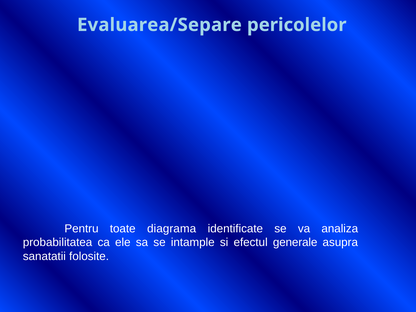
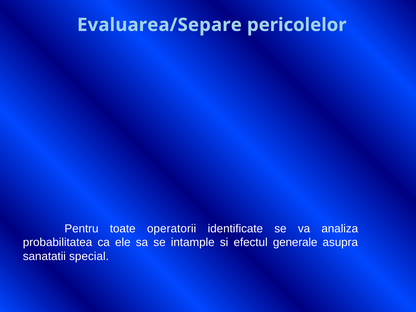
diagrama: diagrama -> operatorii
folosite: folosite -> special
